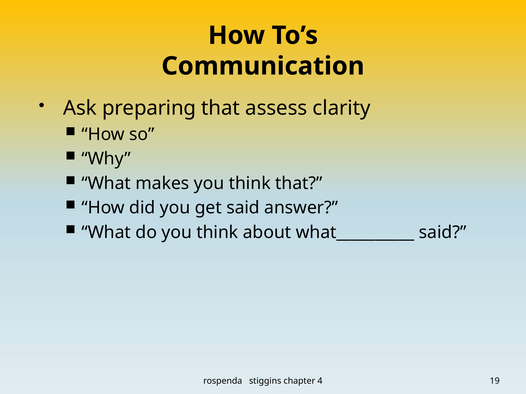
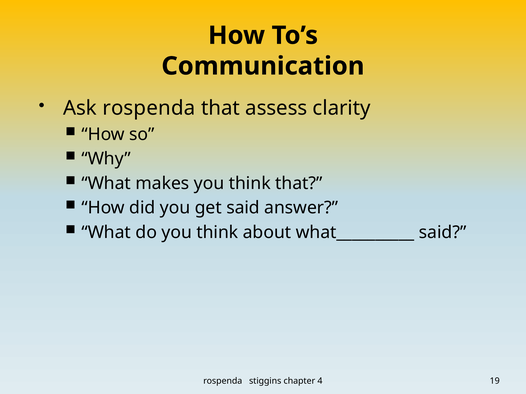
Ask preparing: preparing -> rospenda
